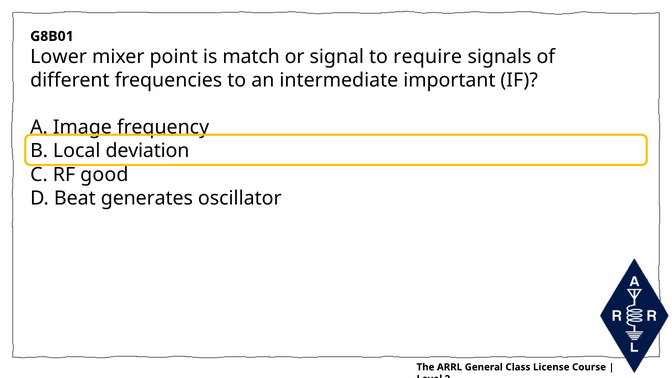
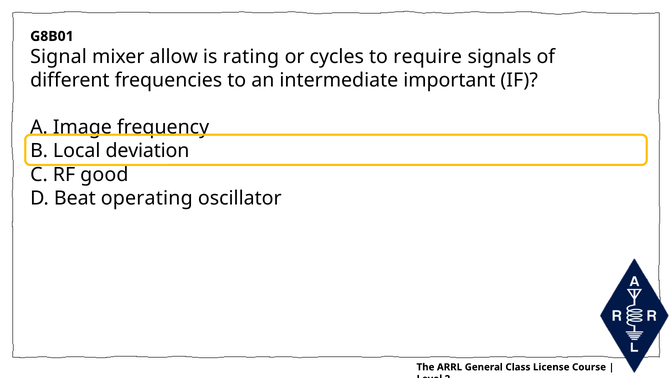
Lower: Lower -> Signal
point: point -> allow
match: match -> rating
signal: signal -> cycles
generates: generates -> operating
